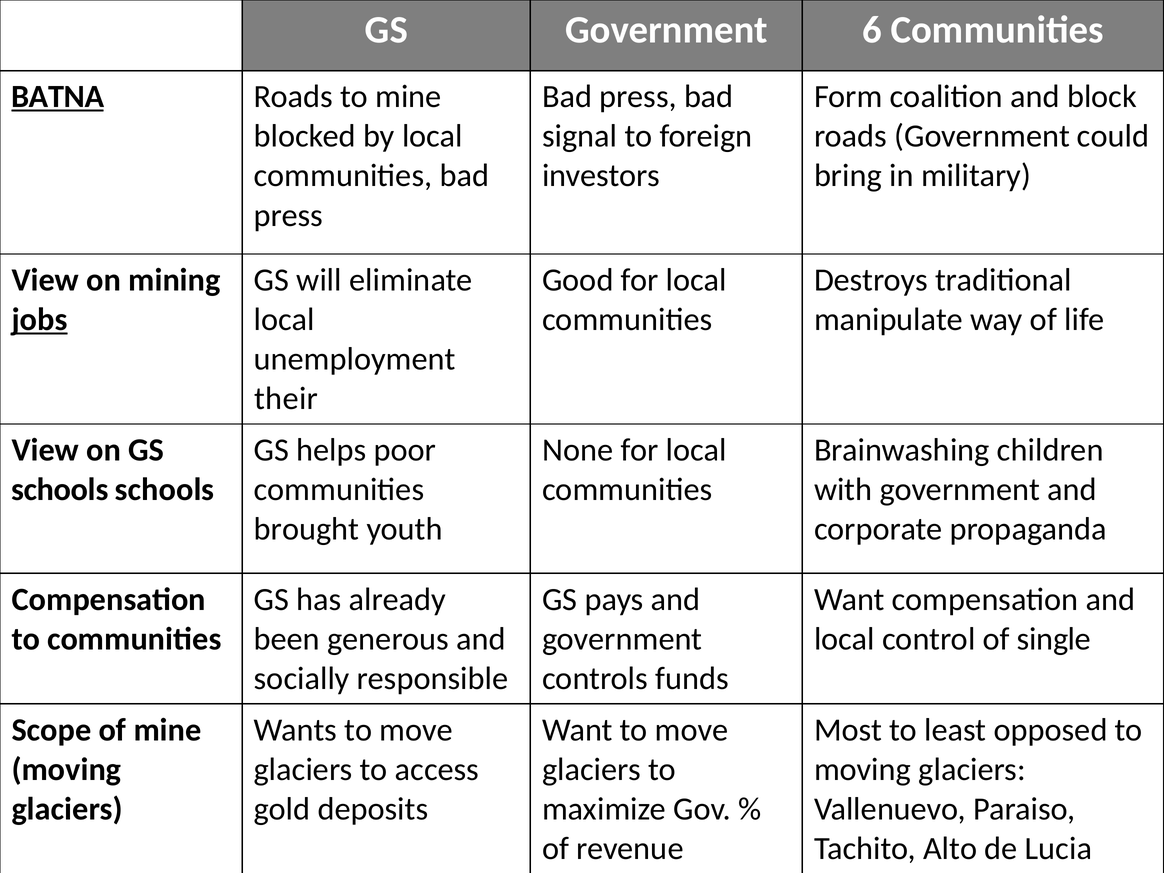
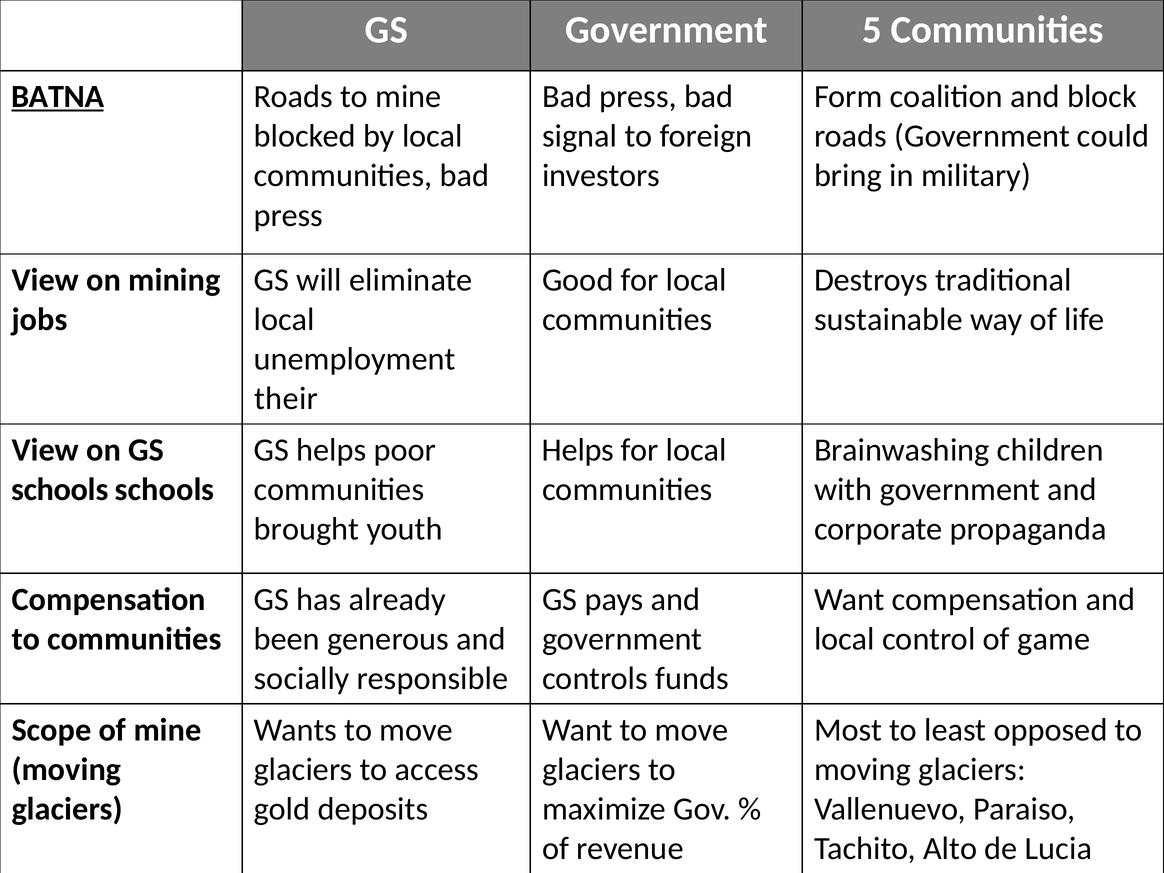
6: 6 -> 5
jobs underline: present -> none
manipulate: manipulate -> sustainable
None at (578, 450): None -> Helps
single: single -> game
